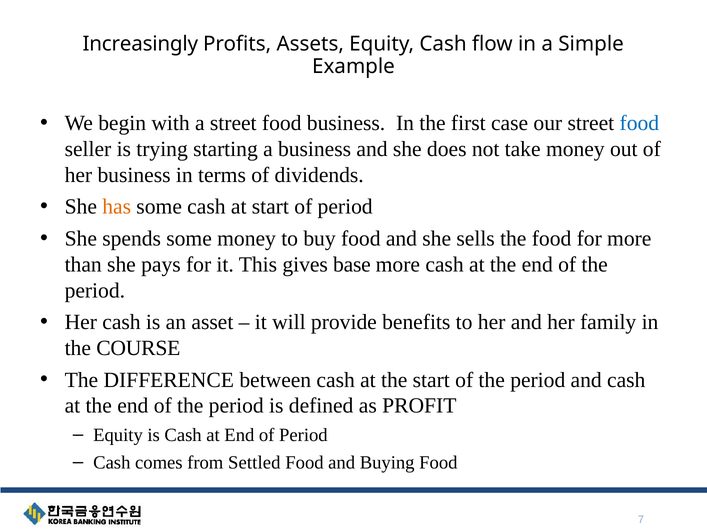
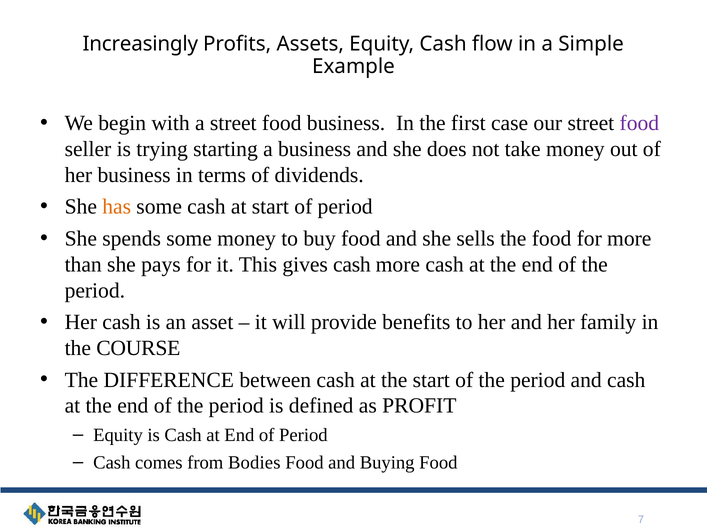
food at (639, 123) colour: blue -> purple
gives base: base -> cash
Settled: Settled -> Bodies
